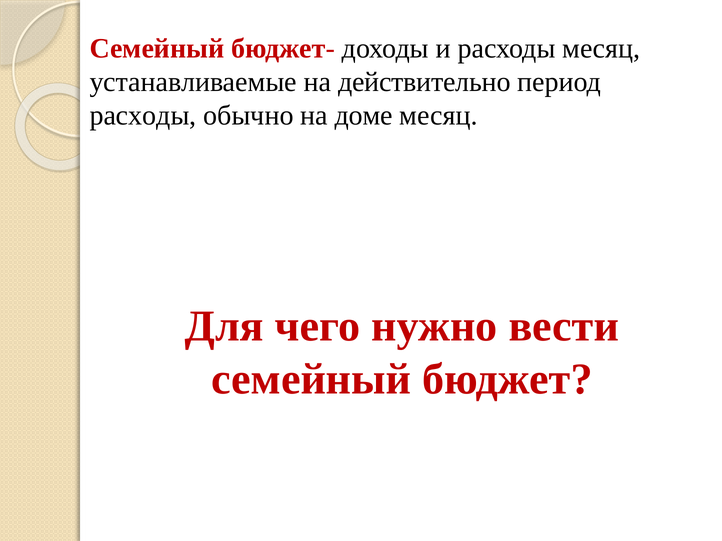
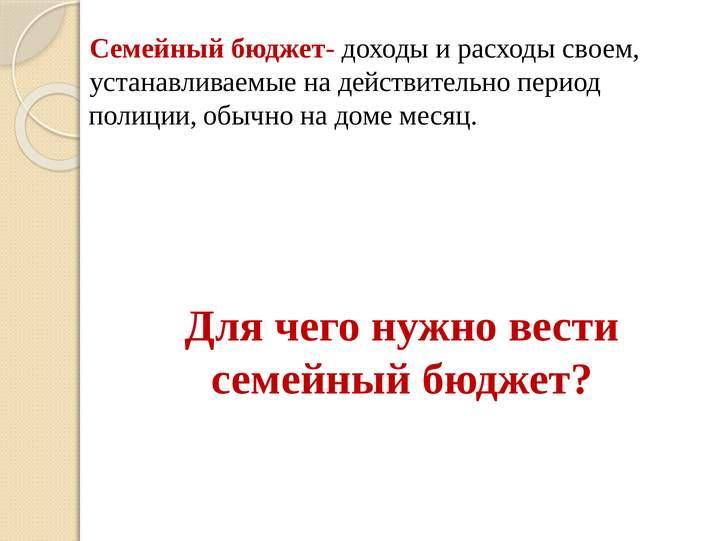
расходы месяц: месяц -> своем
расходы at (143, 116): расходы -> полиции
